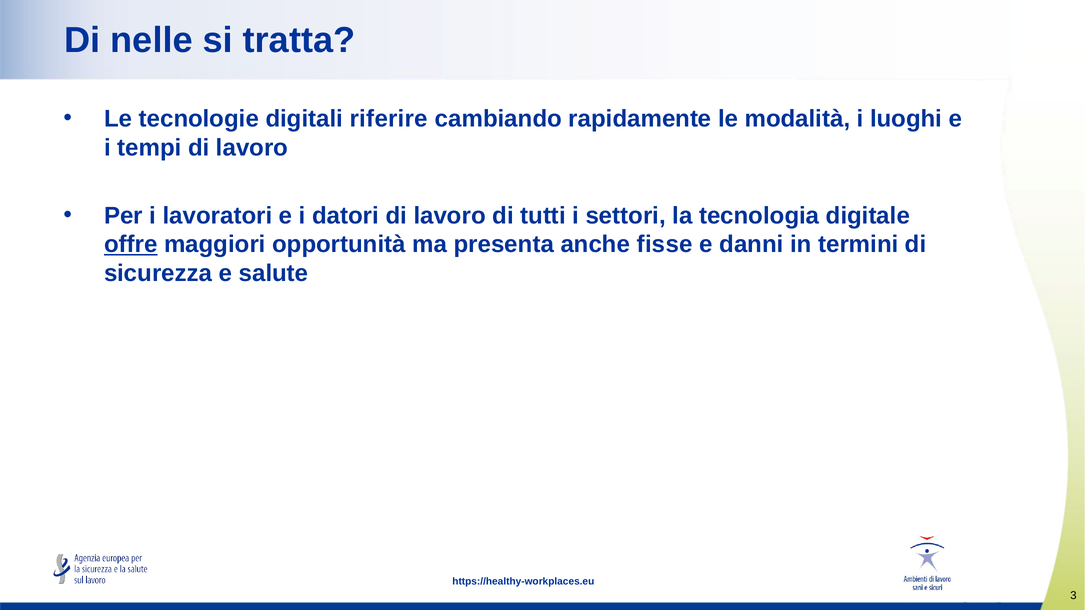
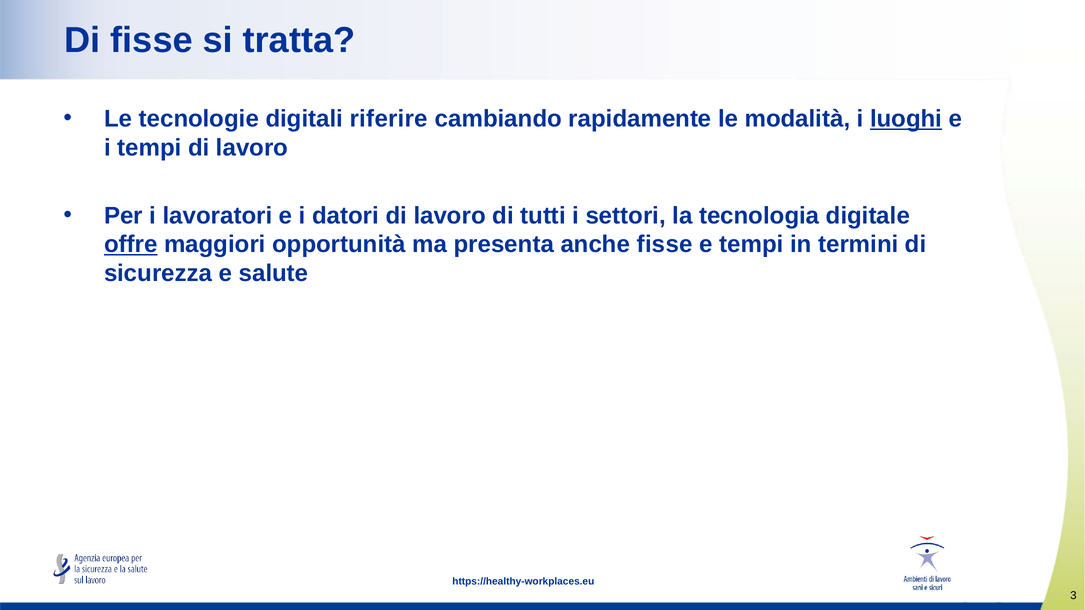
Di nelle: nelle -> fisse
luoghi underline: none -> present
e danni: danni -> tempi
